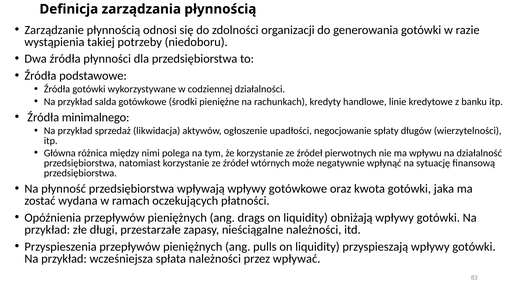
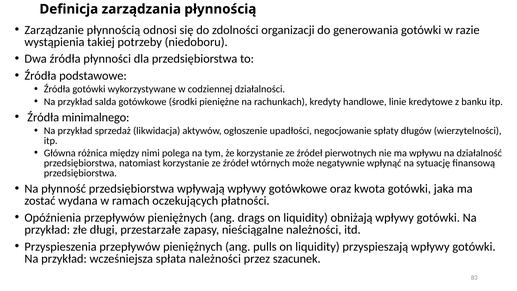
wpływać: wpływać -> szacunek
